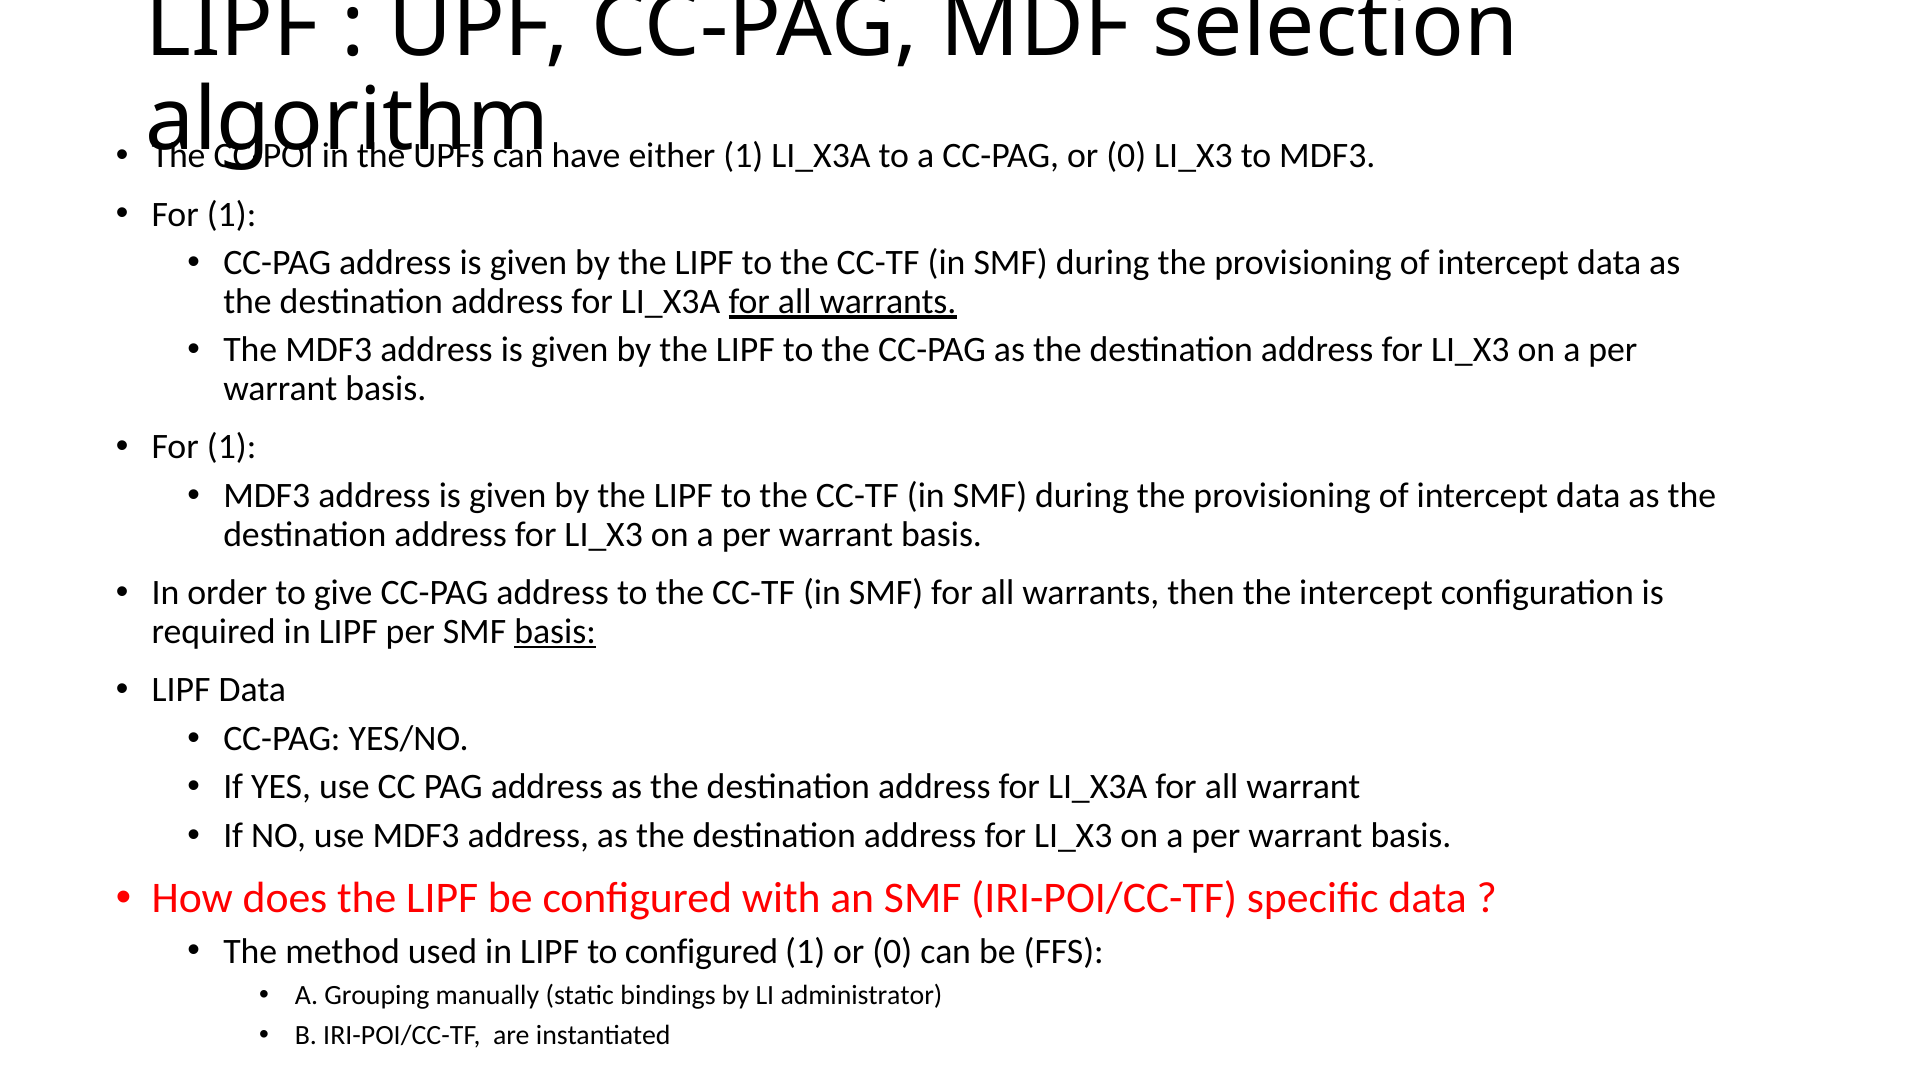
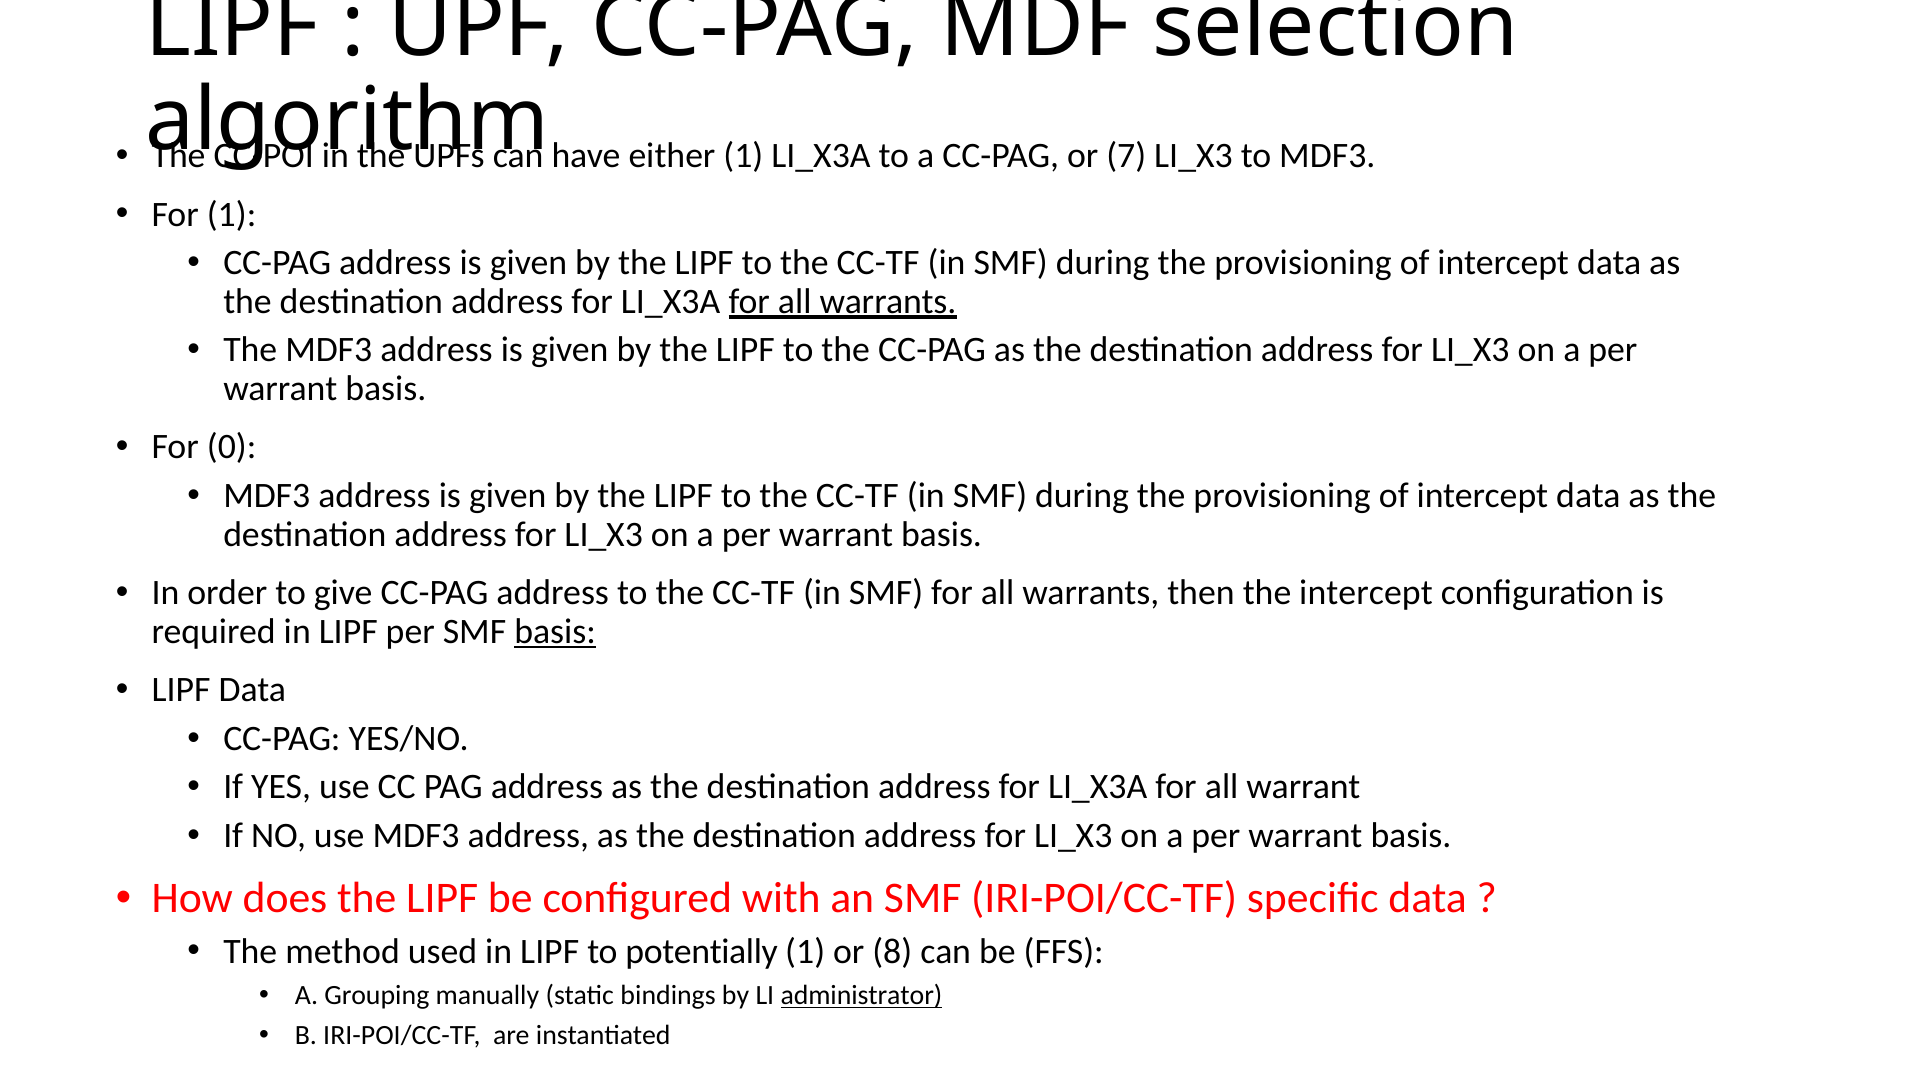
CC-PAG or 0: 0 -> 7
1 at (232, 447): 1 -> 0
to configured: configured -> potentially
1 or 0: 0 -> 8
administrator underline: none -> present
